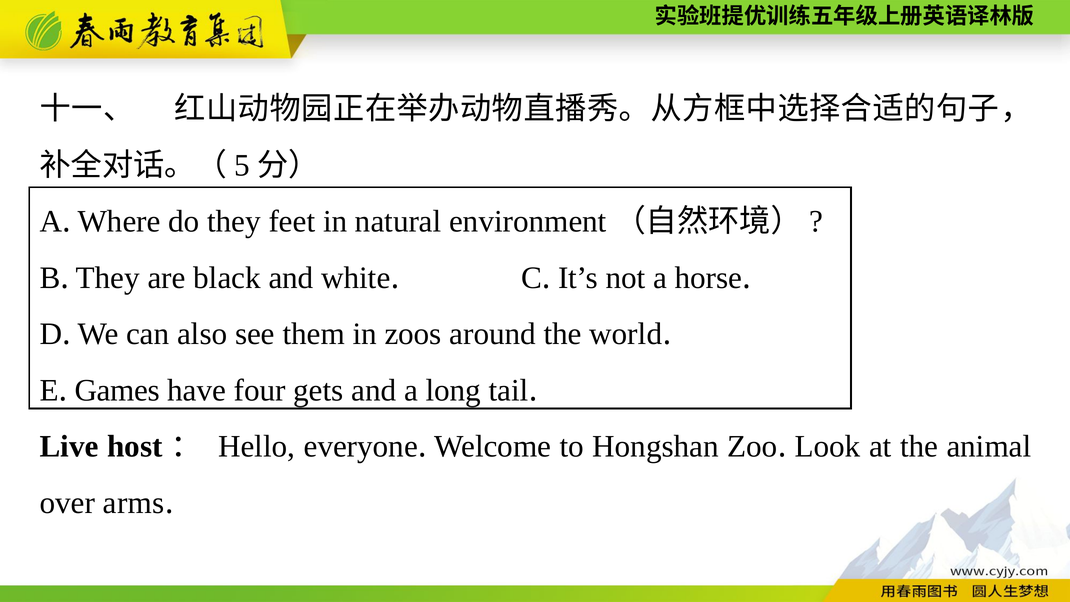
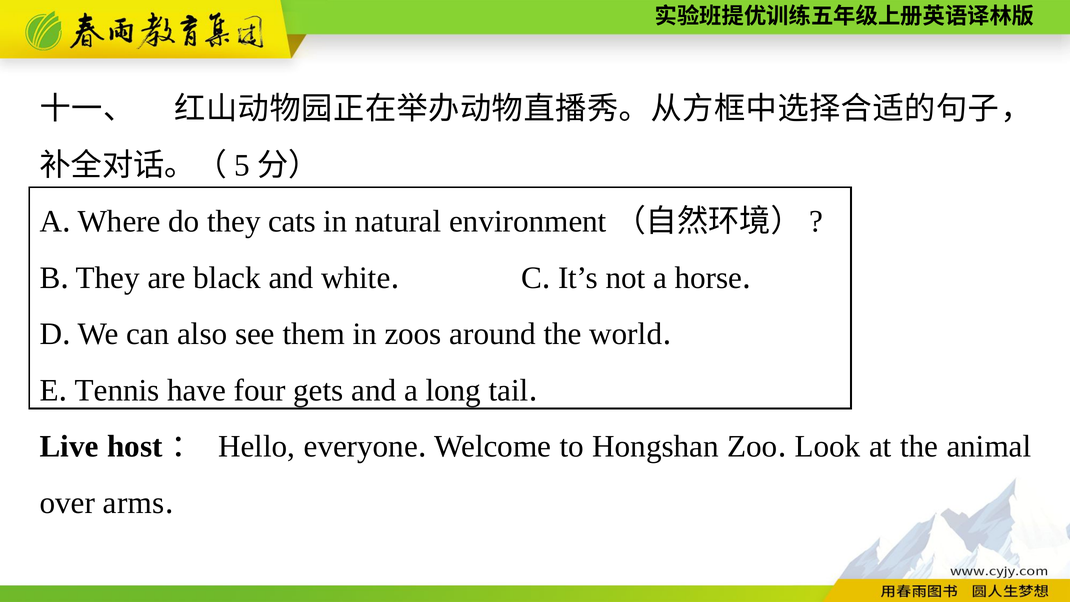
feet: feet -> cats
Games: Games -> Tennis
